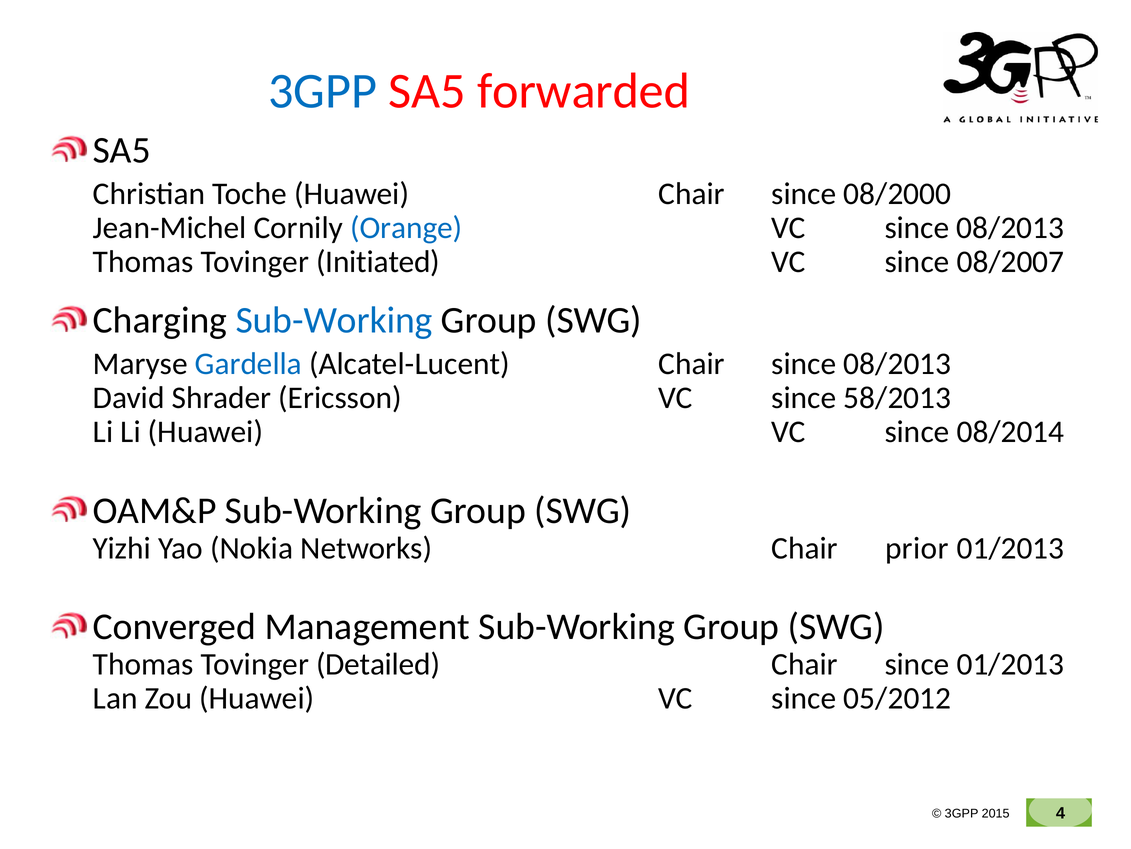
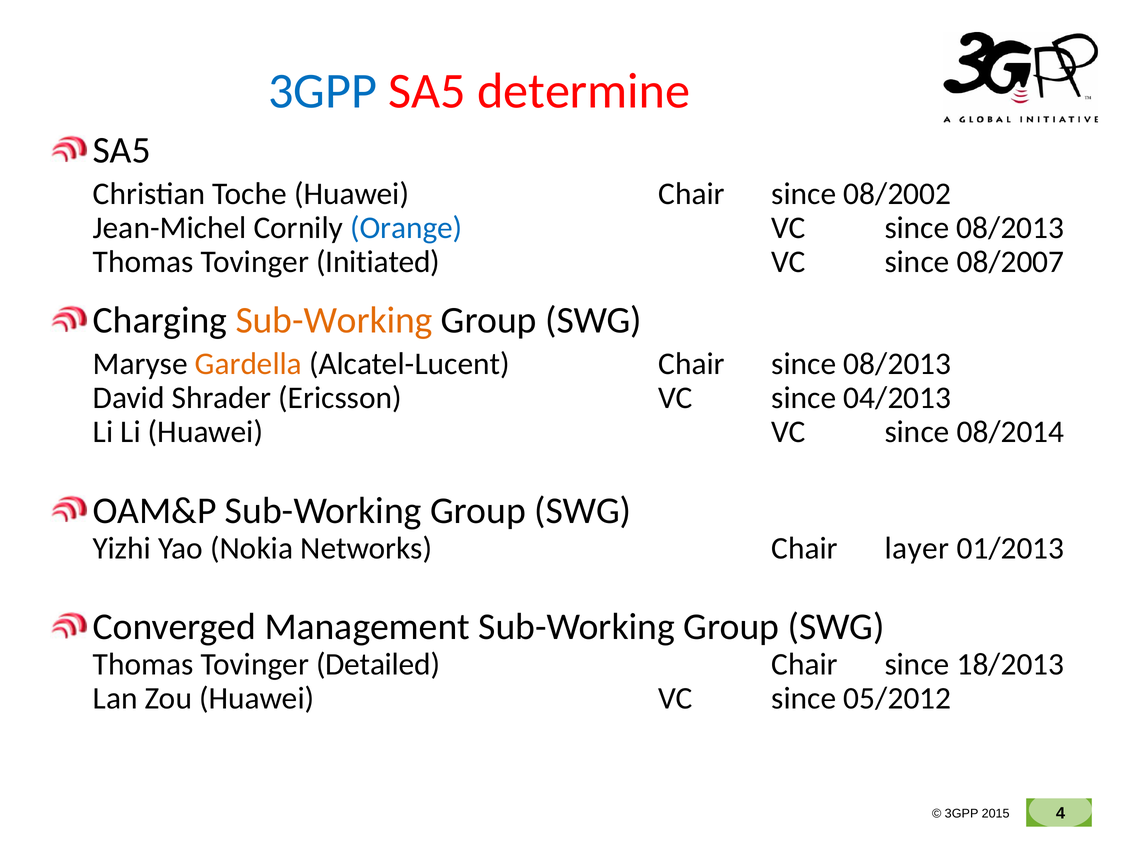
forwarded: forwarded -> determine
08/2000: 08/2000 -> 08/2002
Sub-Working at (334, 320) colour: blue -> orange
Gardella colour: blue -> orange
58/2013: 58/2013 -> 04/2013
prior: prior -> layer
since 01/2013: 01/2013 -> 18/2013
